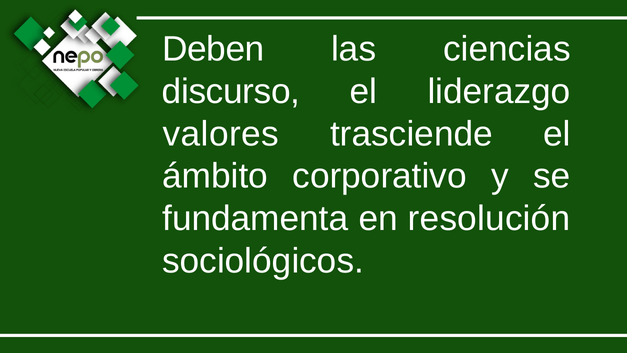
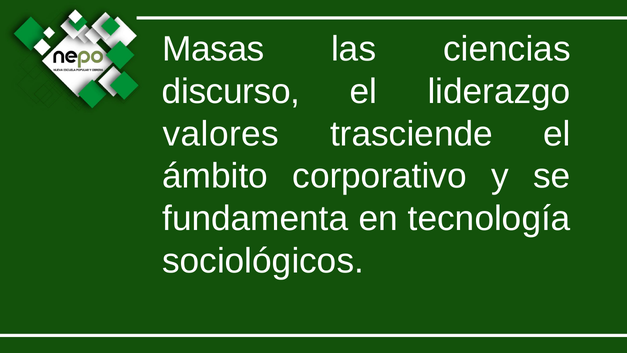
Deben: Deben -> Masas
resolución: resolución -> tecnología
